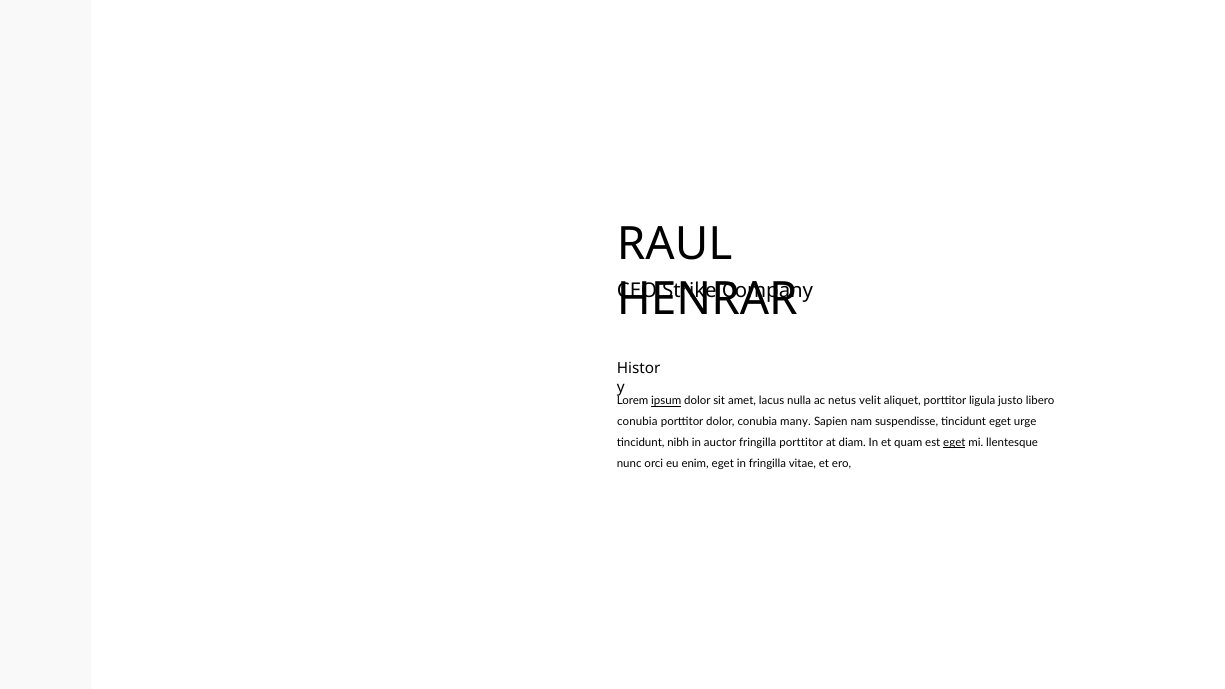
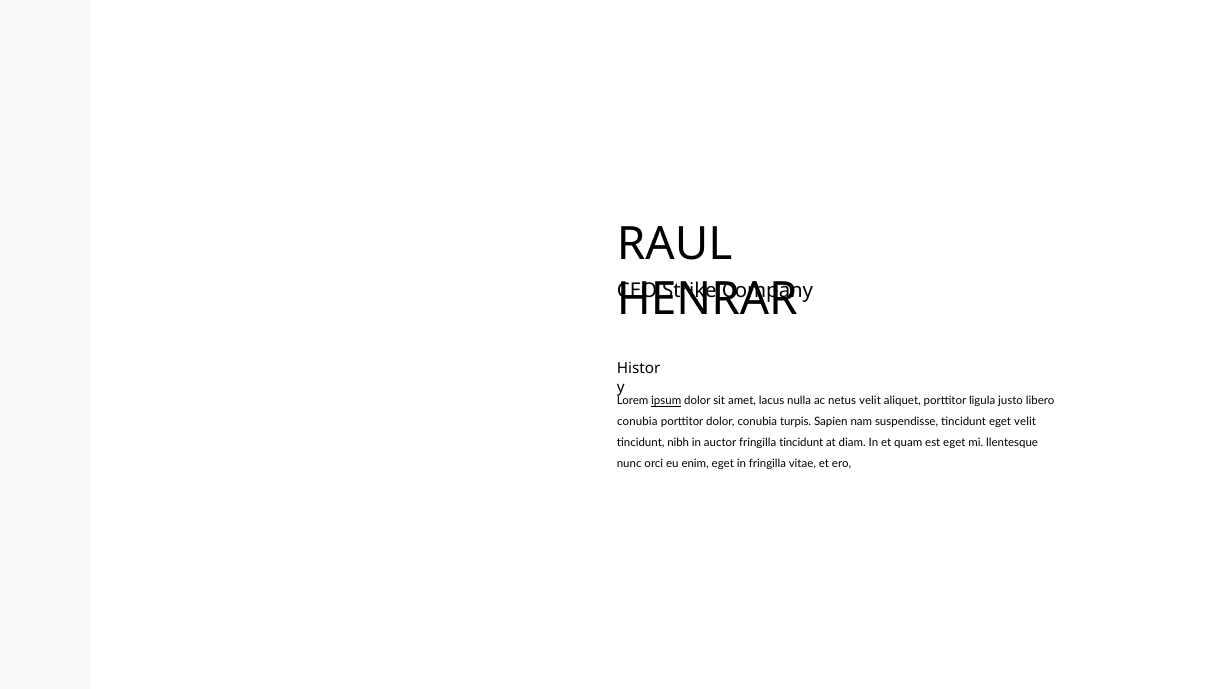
many: many -> turpis
eget urge: urge -> velit
fringilla porttitor: porttitor -> tincidunt
eget at (954, 443) underline: present -> none
